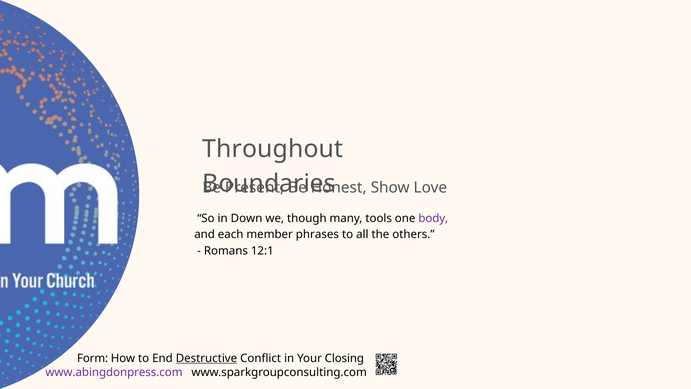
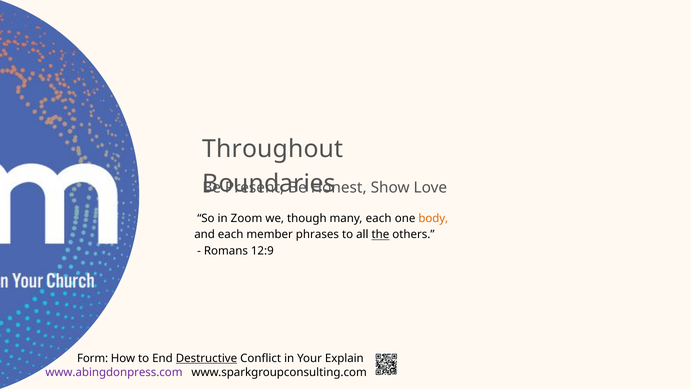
Down: Down -> Zoom
many tools: tools -> each
body colour: purple -> orange
the underline: none -> present
12:1: 12:1 -> 12:9
Closing: Closing -> Explain
